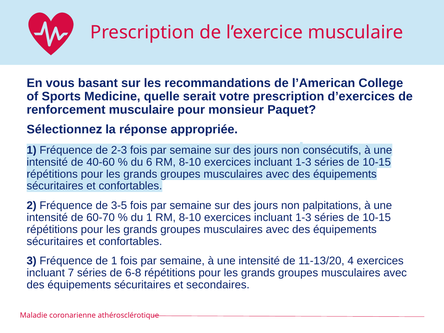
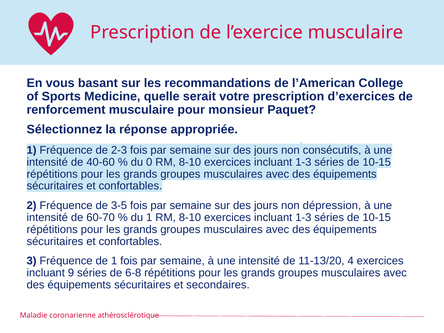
6: 6 -> 0
palpitations: palpitations -> dépression
7: 7 -> 9
